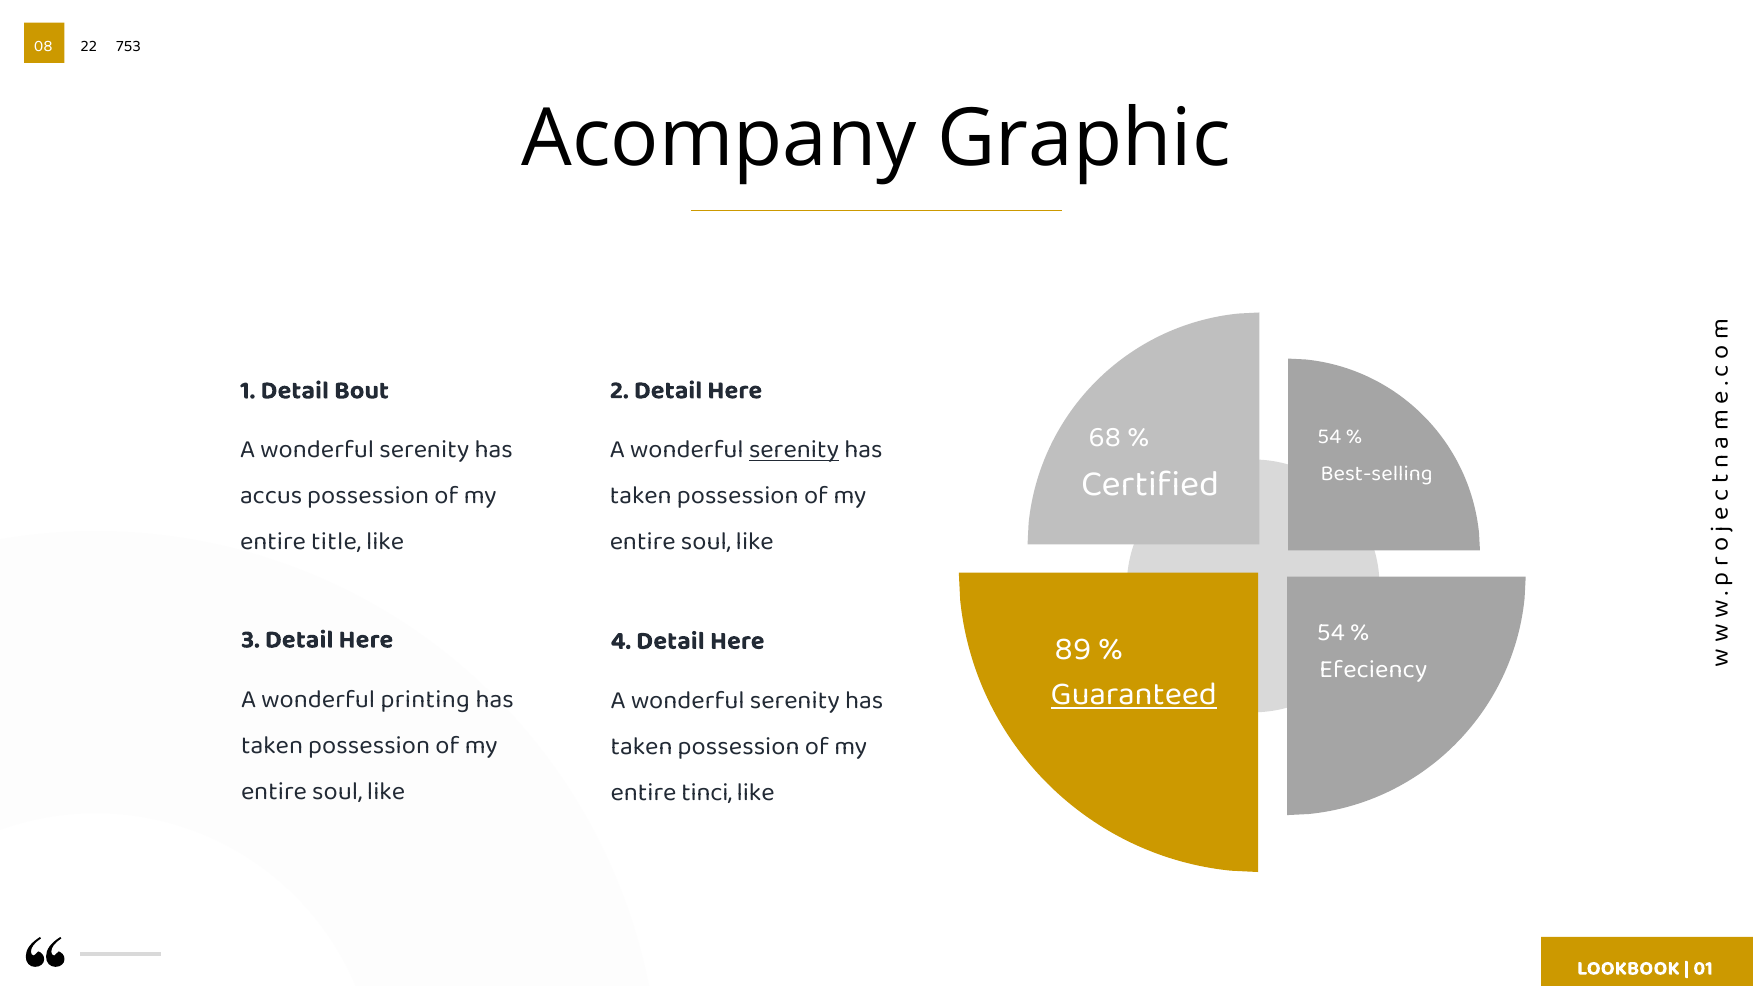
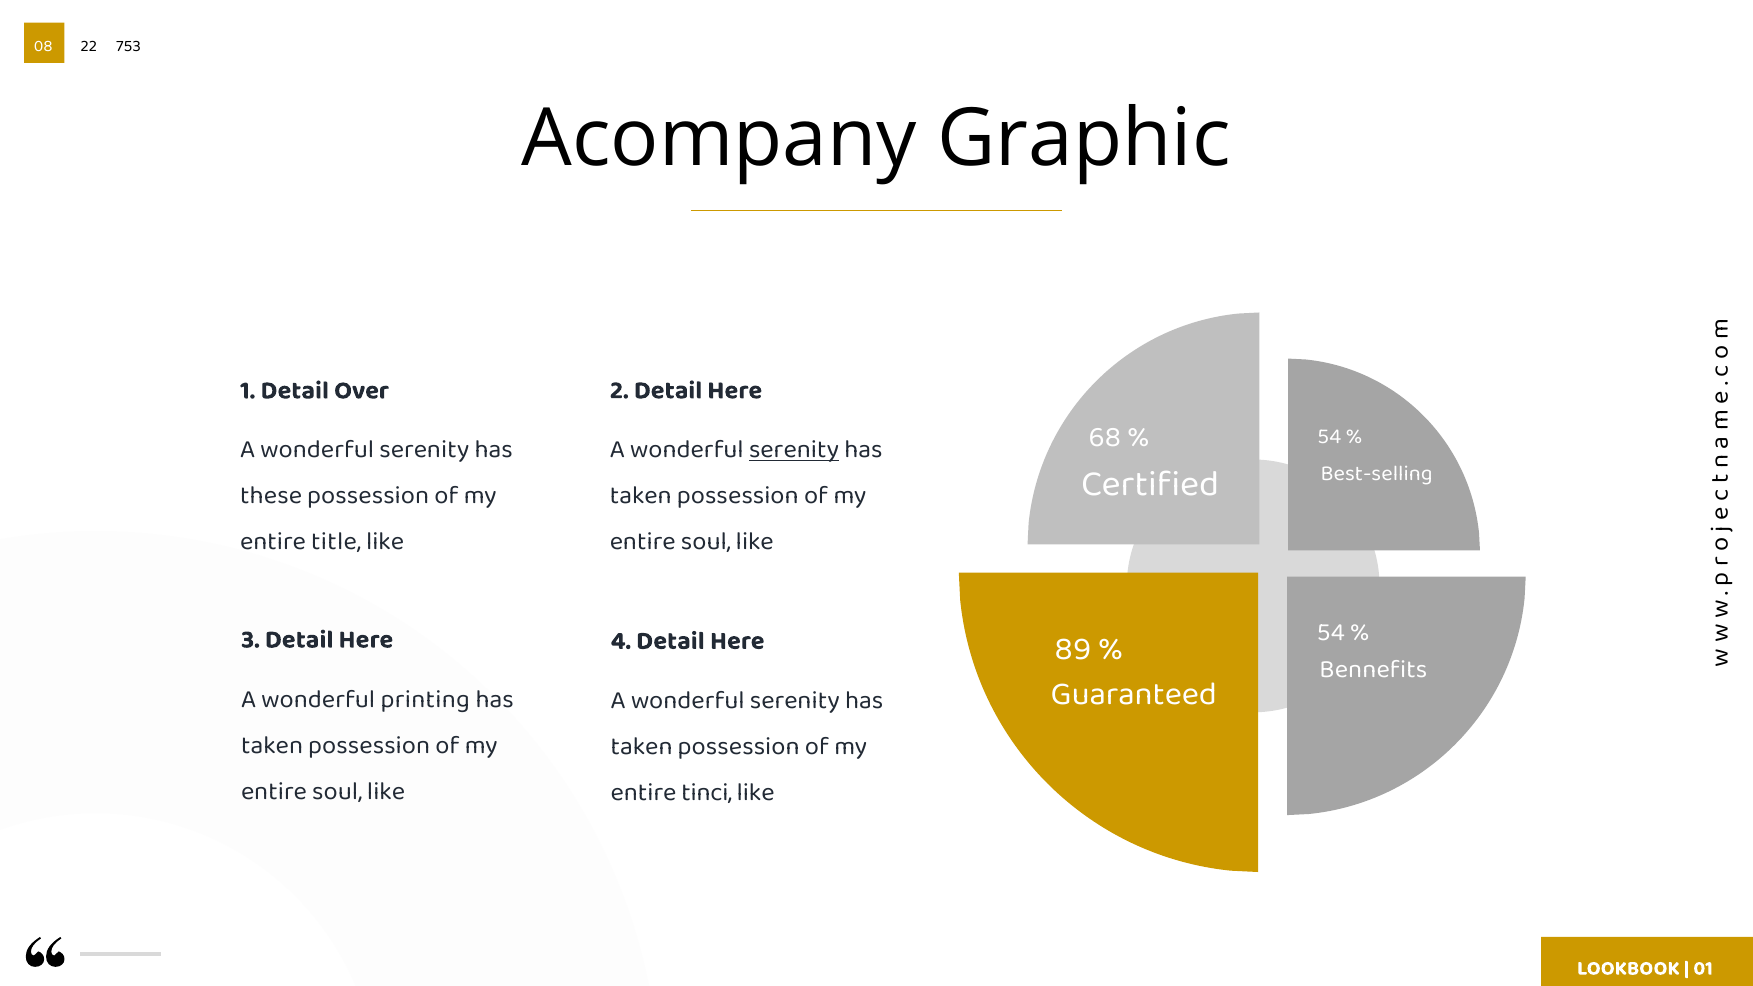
Bout: Bout -> Over
accus: accus -> these
Efeciency: Efeciency -> Bennefits
Guaranteed underline: present -> none
